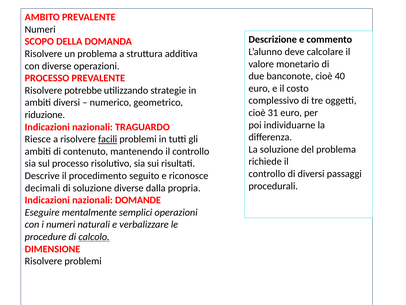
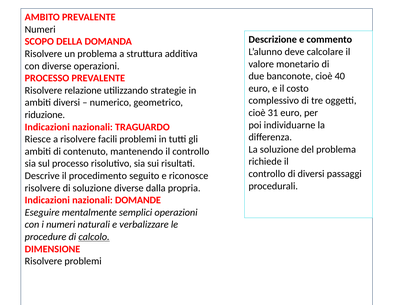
potrebbe: potrebbe -> relazione
facili underline: present -> none
decimali at (43, 188): decimali -> risolvere
